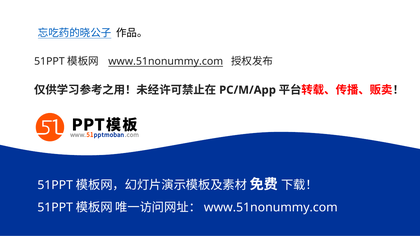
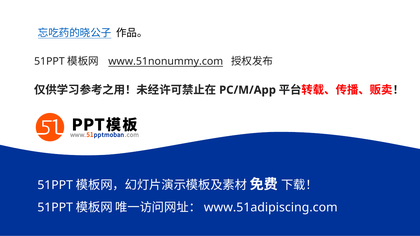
www.51nonummy.com at (271, 208): www.51nonummy.com -> www.51adipiscing.com
